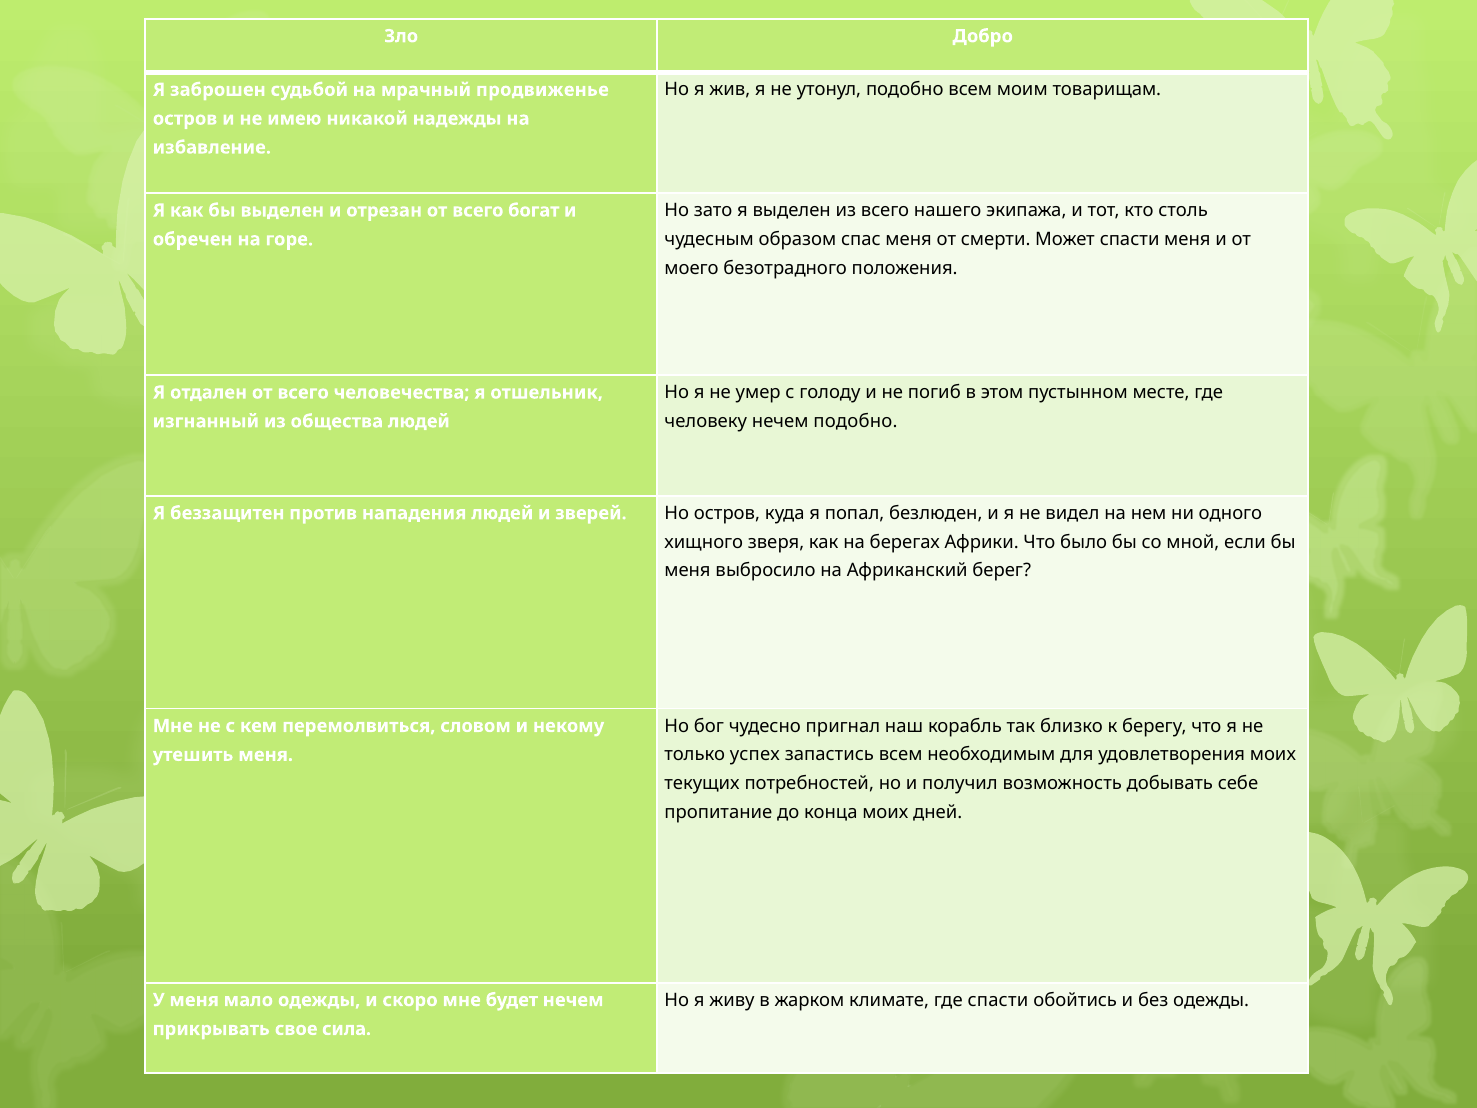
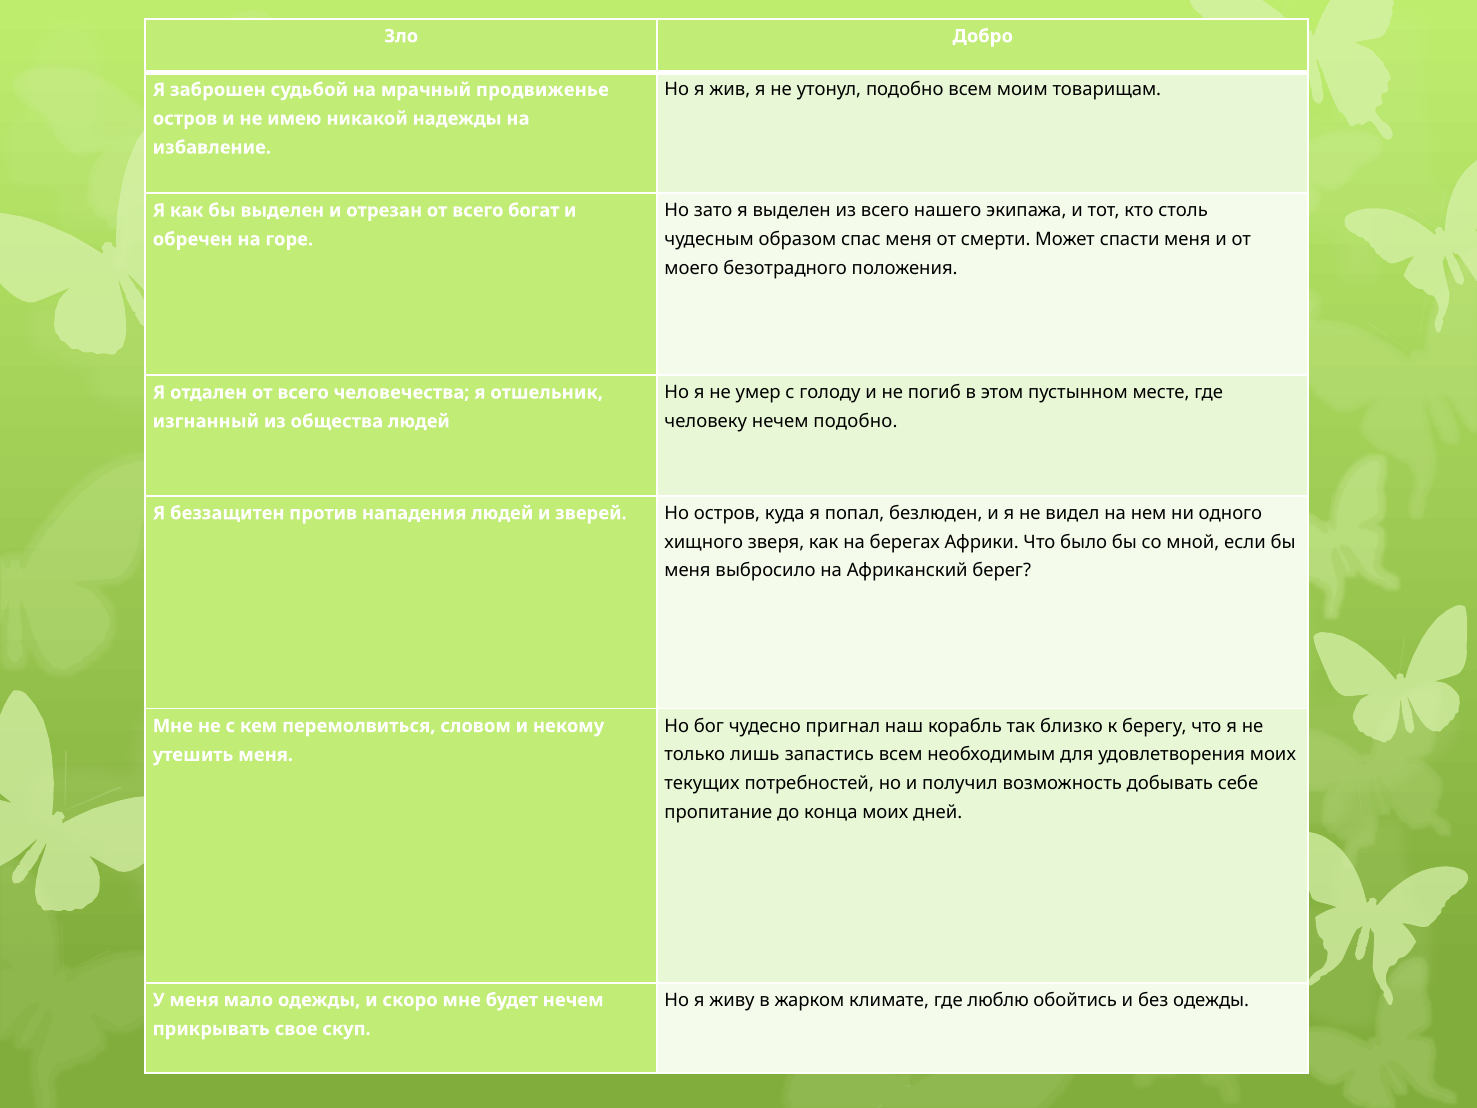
успех: успех -> лишь
где спасти: спасти -> люблю
сила: сила -> скуп
